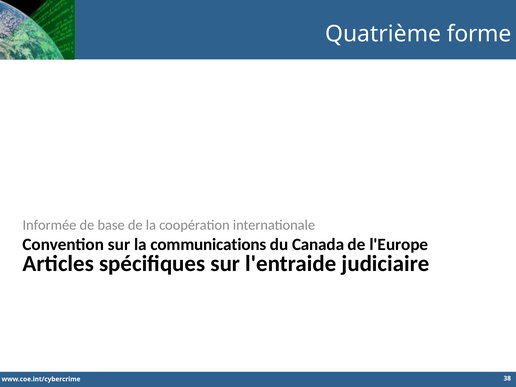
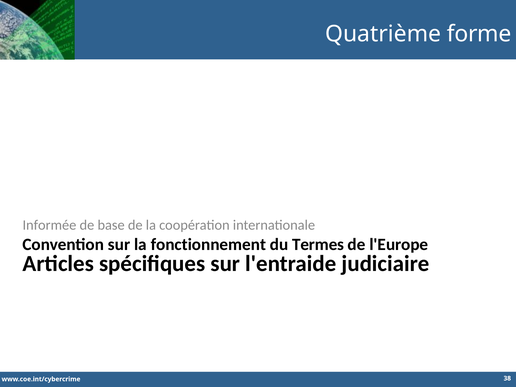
communications: communications -> fonctionnement
Canada: Canada -> Termes
